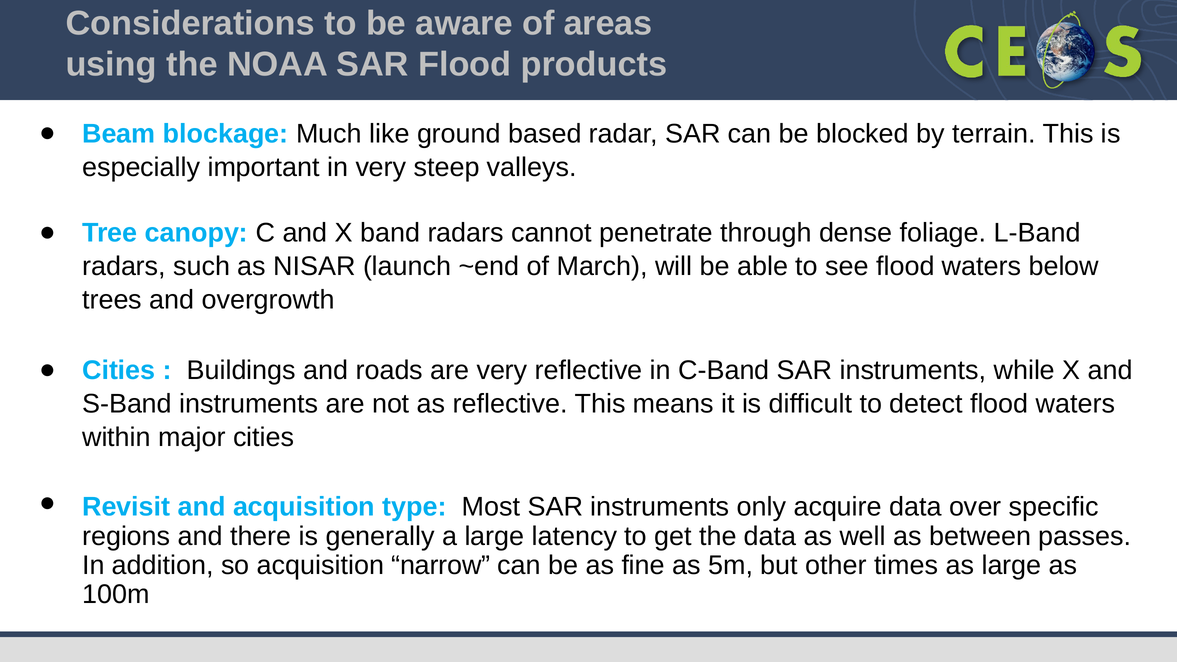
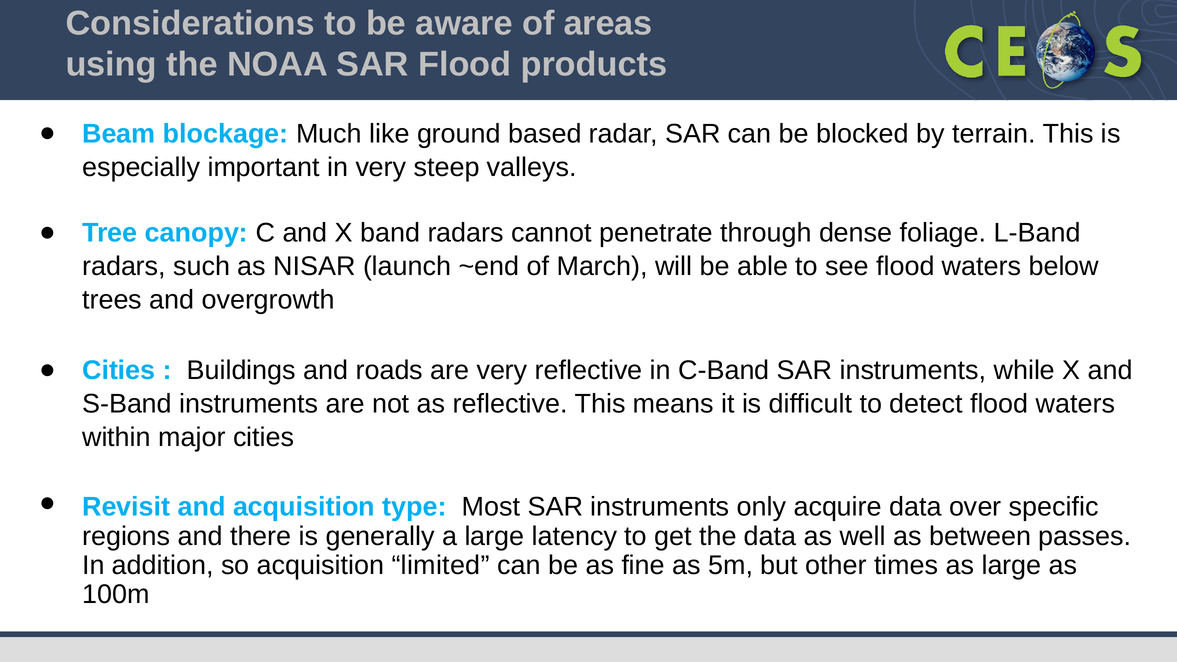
narrow: narrow -> limited
